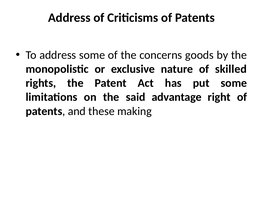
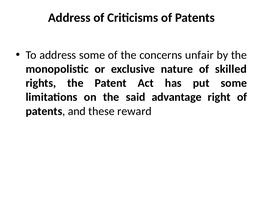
goods: goods -> unfair
making: making -> reward
